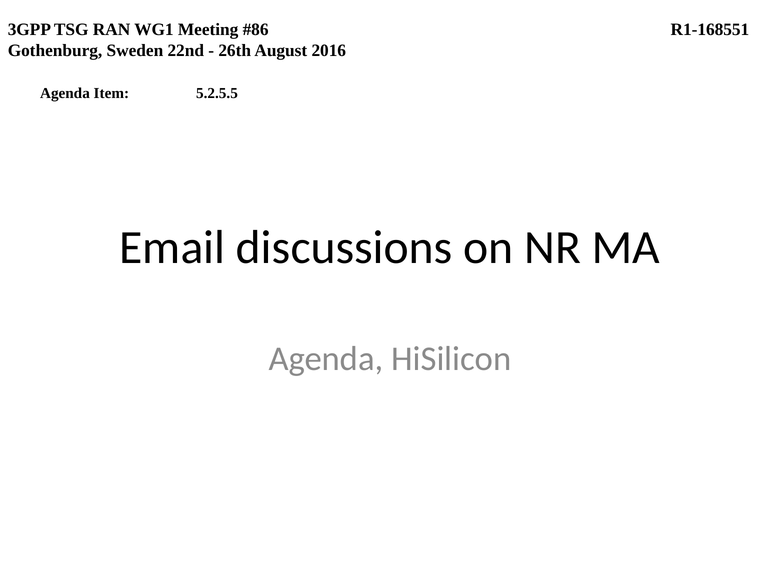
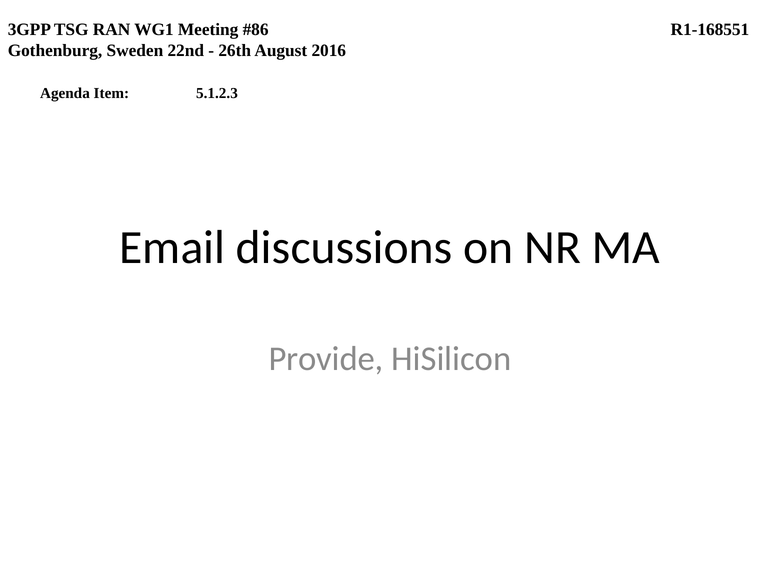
5.2.5.5: 5.2.5.5 -> 5.1.2.3
Agenda at (326, 359): Agenda -> Provide
